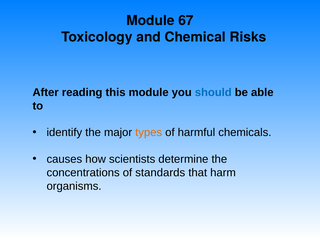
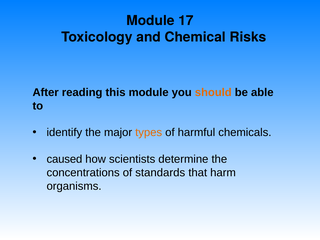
67: 67 -> 17
should colour: blue -> orange
causes: causes -> caused
